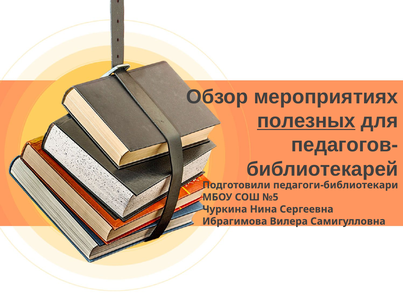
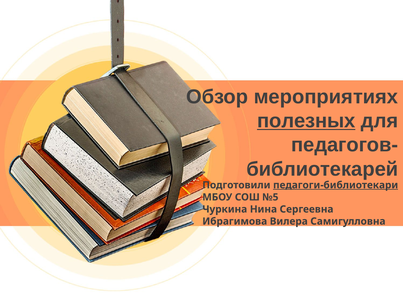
педагоги-библиотекари underline: none -> present
